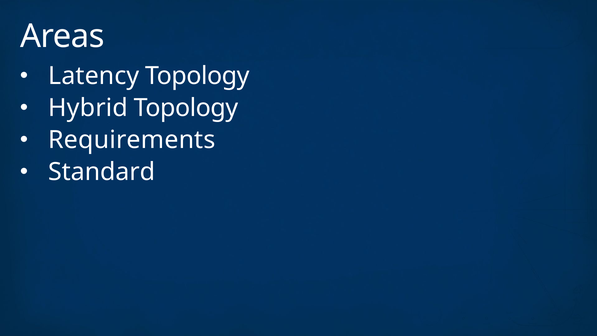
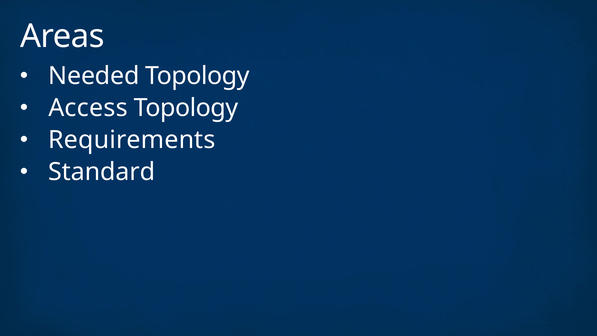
Latency: Latency -> Needed
Hybrid: Hybrid -> Access
